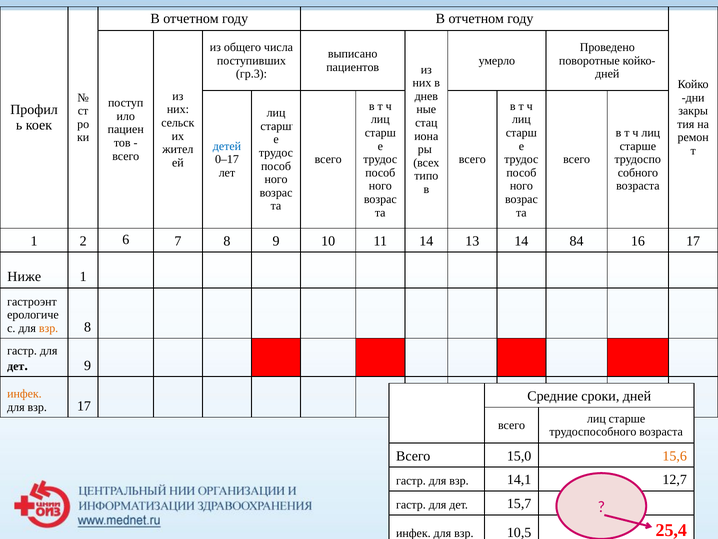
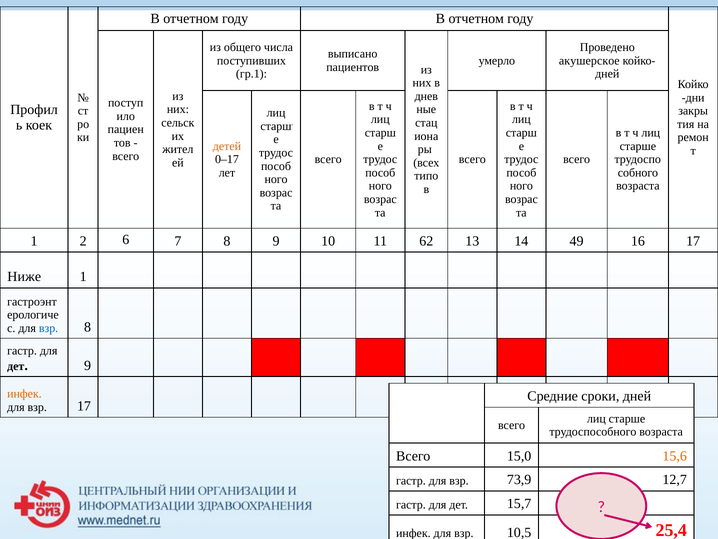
поворотные: поворотные -> акушерское
гр.3: гр.3 -> гр.1
детей colour: blue -> orange
11 14: 14 -> 62
84: 84 -> 49
взр at (49, 328) colour: orange -> blue
14,1: 14,1 -> 73,9
